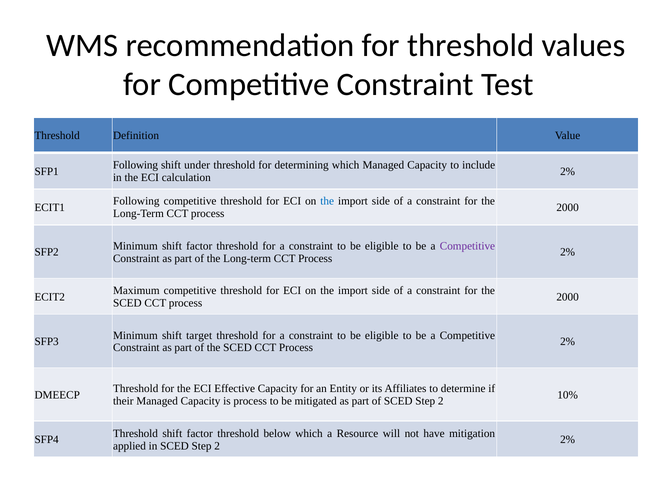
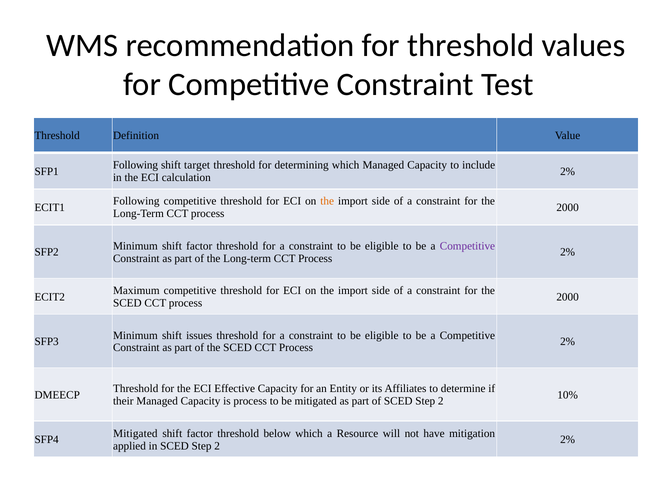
under: under -> target
the at (327, 201) colour: blue -> orange
target: target -> issues
Threshold at (135, 433): Threshold -> Mitigated
